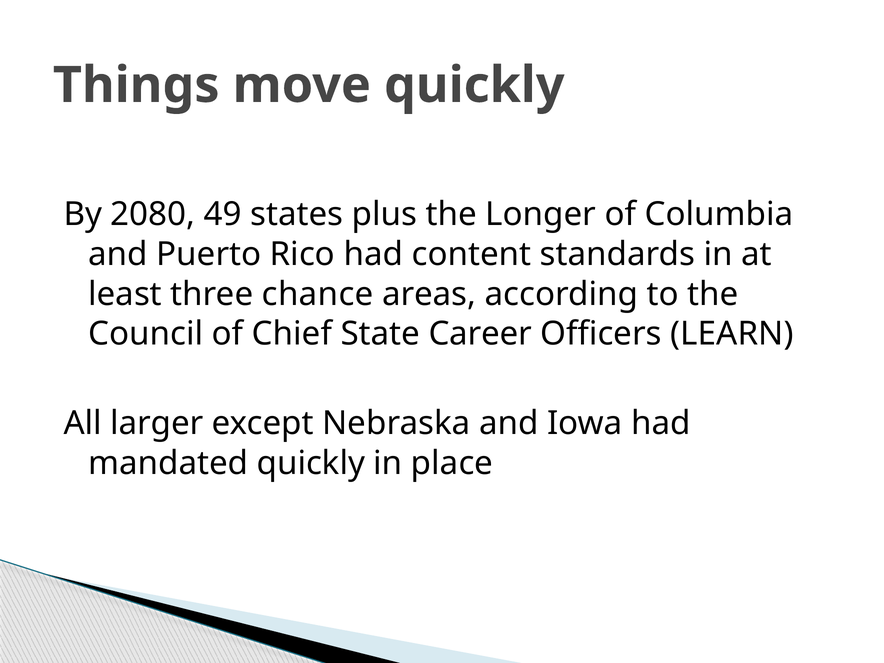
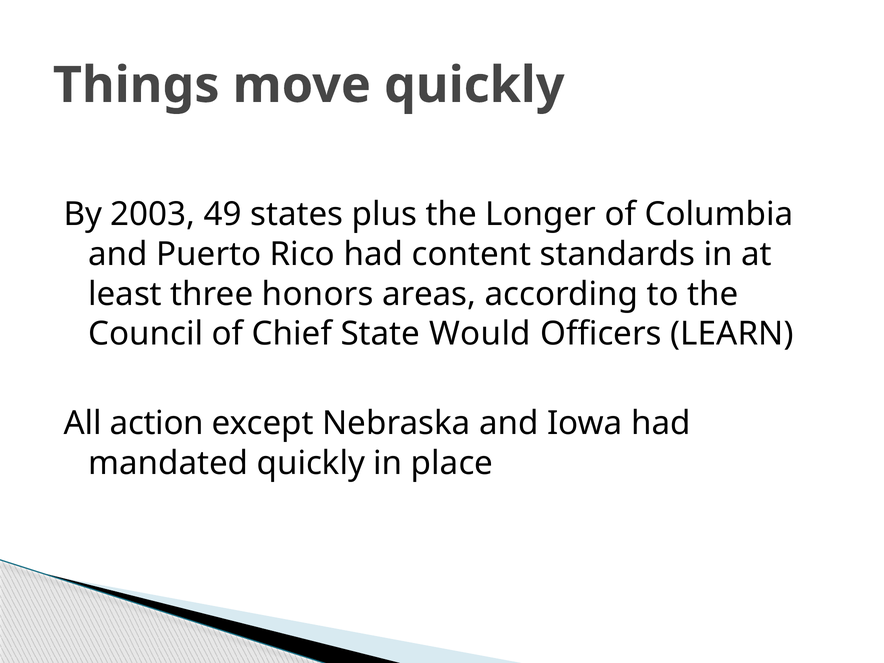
2080: 2080 -> 2003
chance: chance -> honors
Career: Career -> Would
larger: larger -> action
